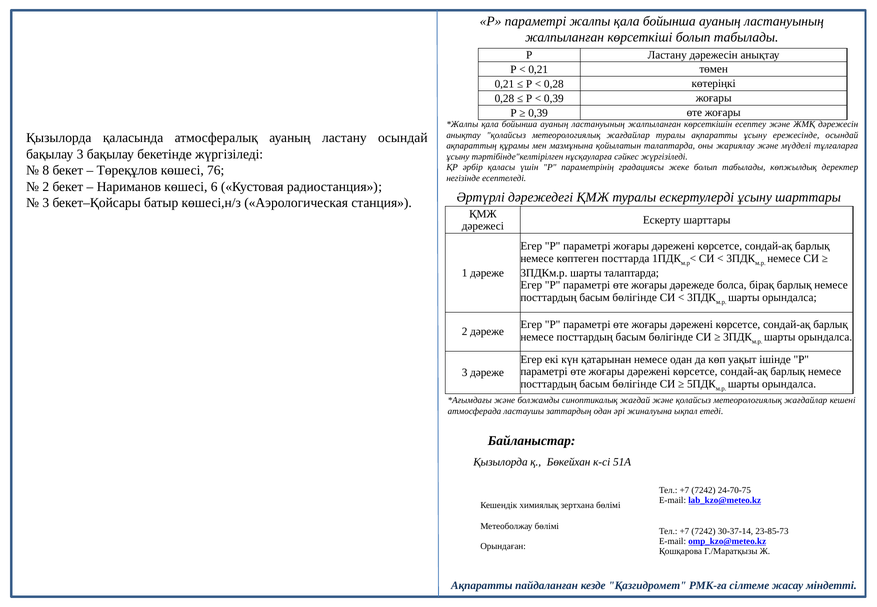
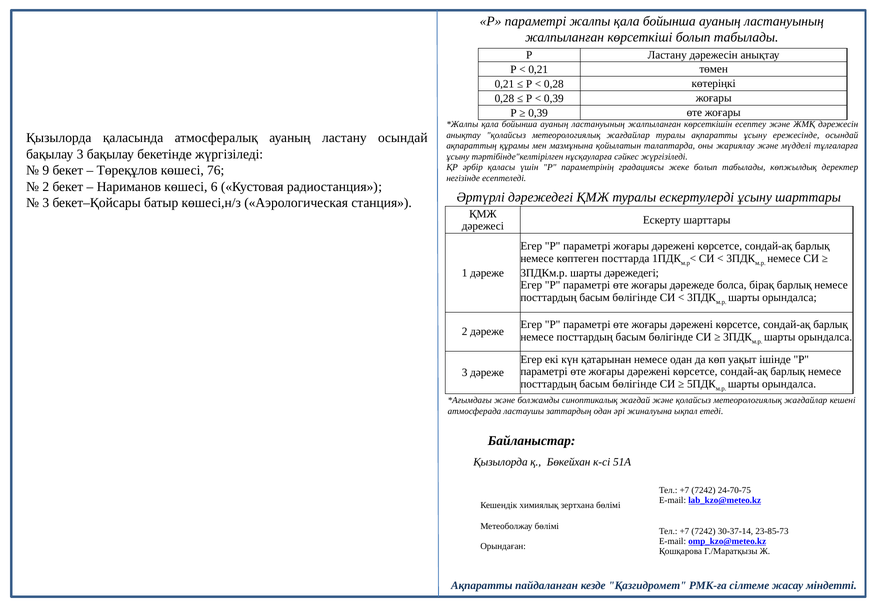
8: 8 -> 9
шарты талаптарда: талаптарда -> дәрежедегі
